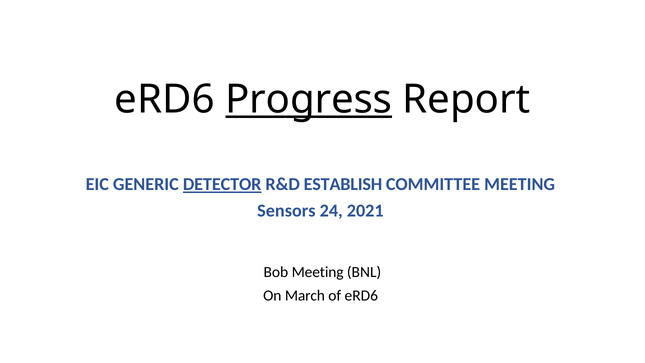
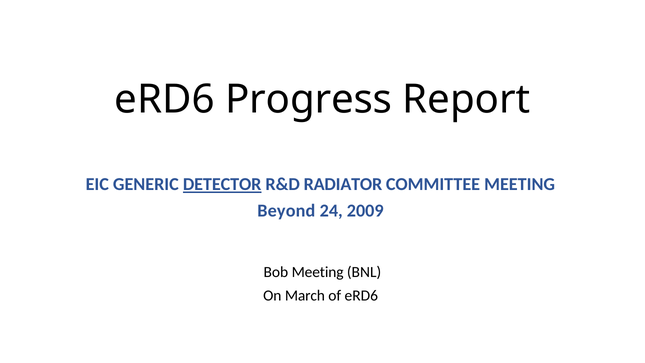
Progress underline: present -> none
ESTABLISH: ESTABLISH -> RADIATOR
Sensors: Sensors -> Beyond
2021: 2021 -> 2009
